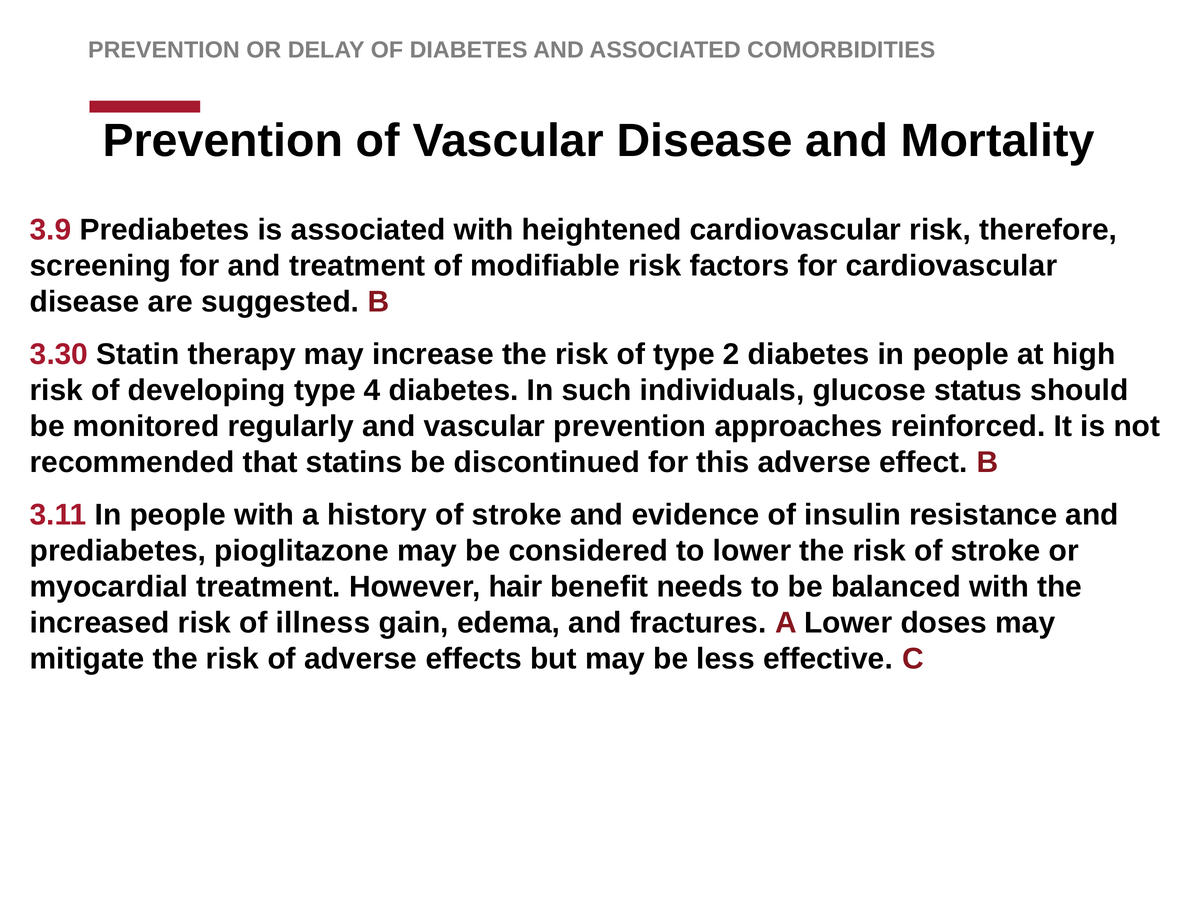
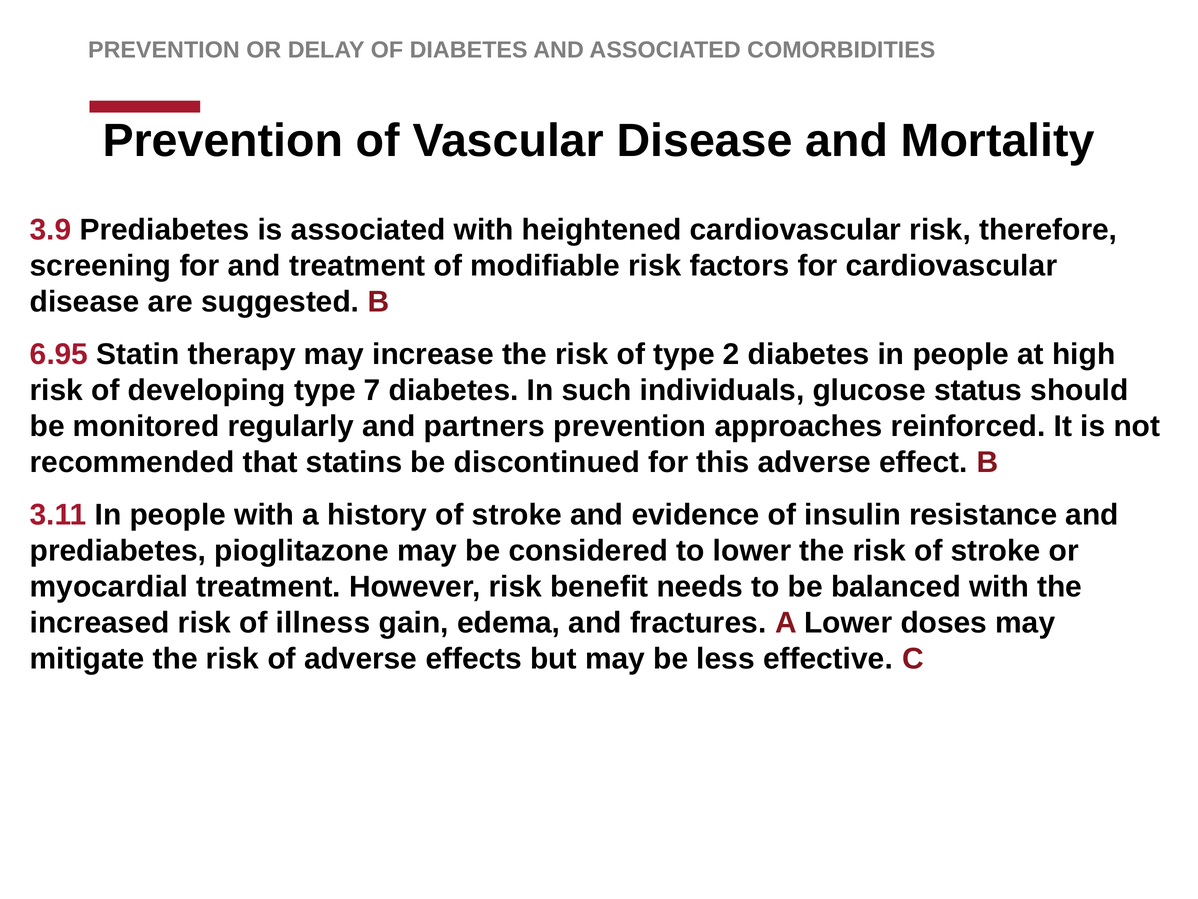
3.30: 3.30 -> 6.95
4: 4 -> 7
and vascular: vascular -> partners
However hair: hair -> risk
